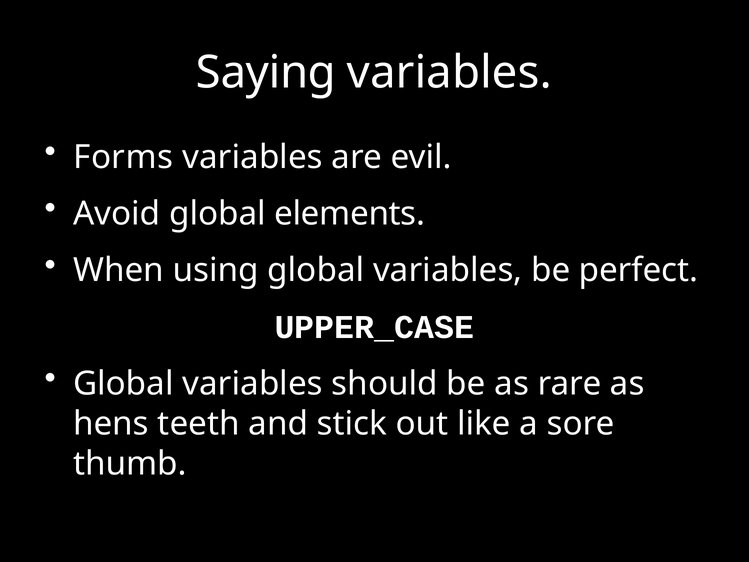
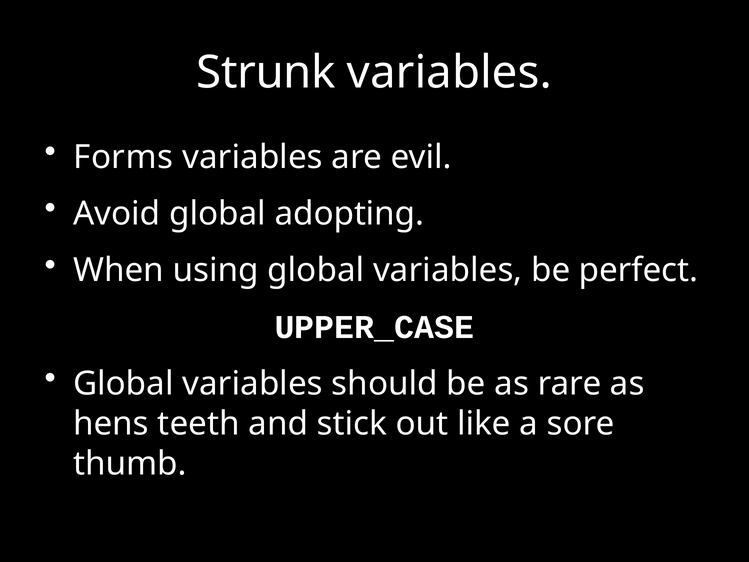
Saying: Saying -> Strunk
elements: elements -> adopting
